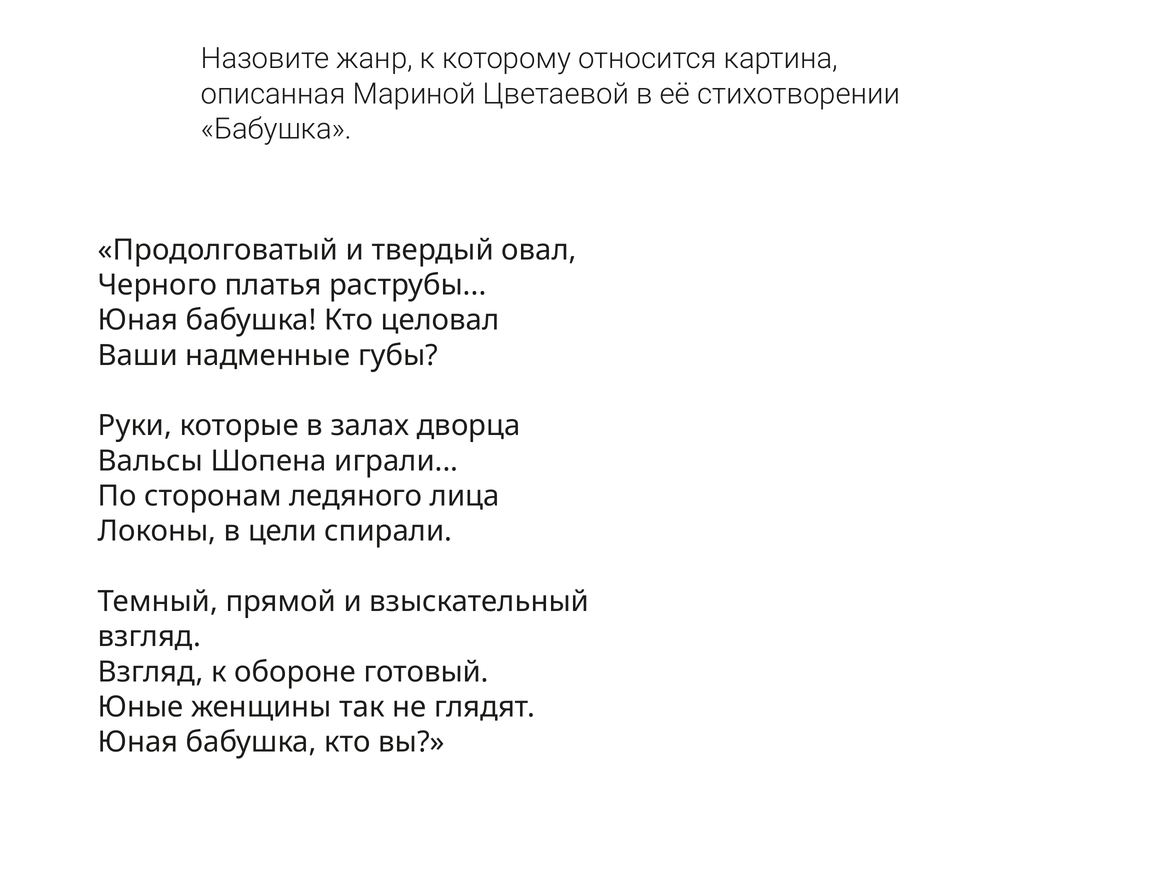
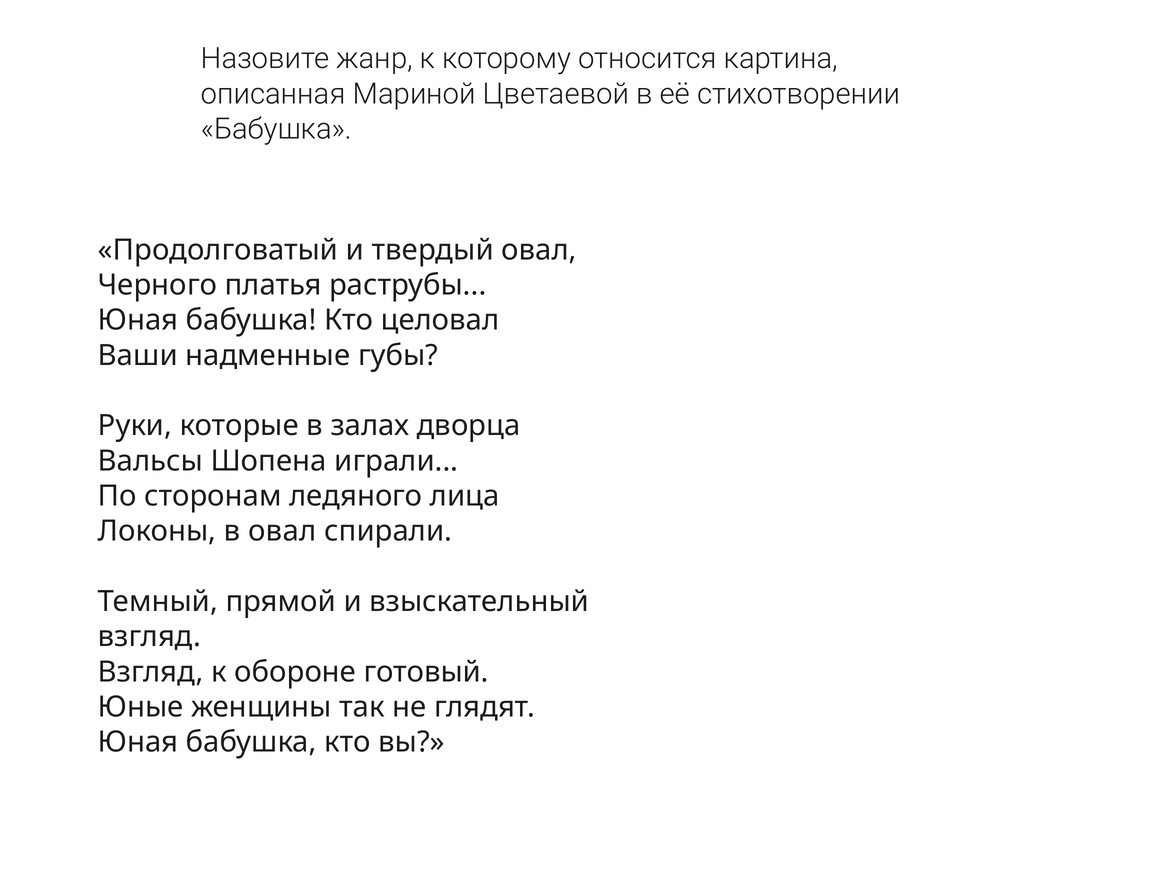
в цели: цели -> овал
